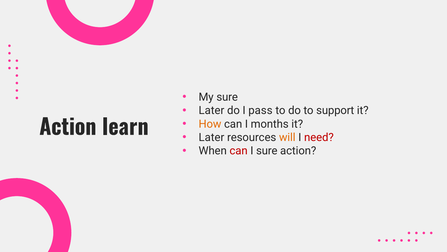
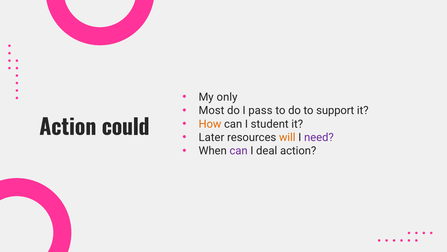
My sure: sure -> only
Later at (211, 110): Later -> Most
months: months -> student
learn: learn -> could
need colour: red -> purple
can at (239, 151) colour: red -> purple
I sure: sure -> deal
